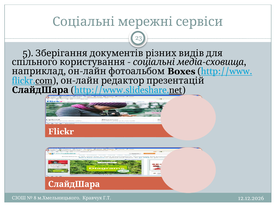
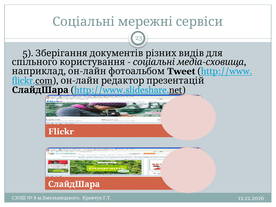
Boxes: Boxes -> Tweet
